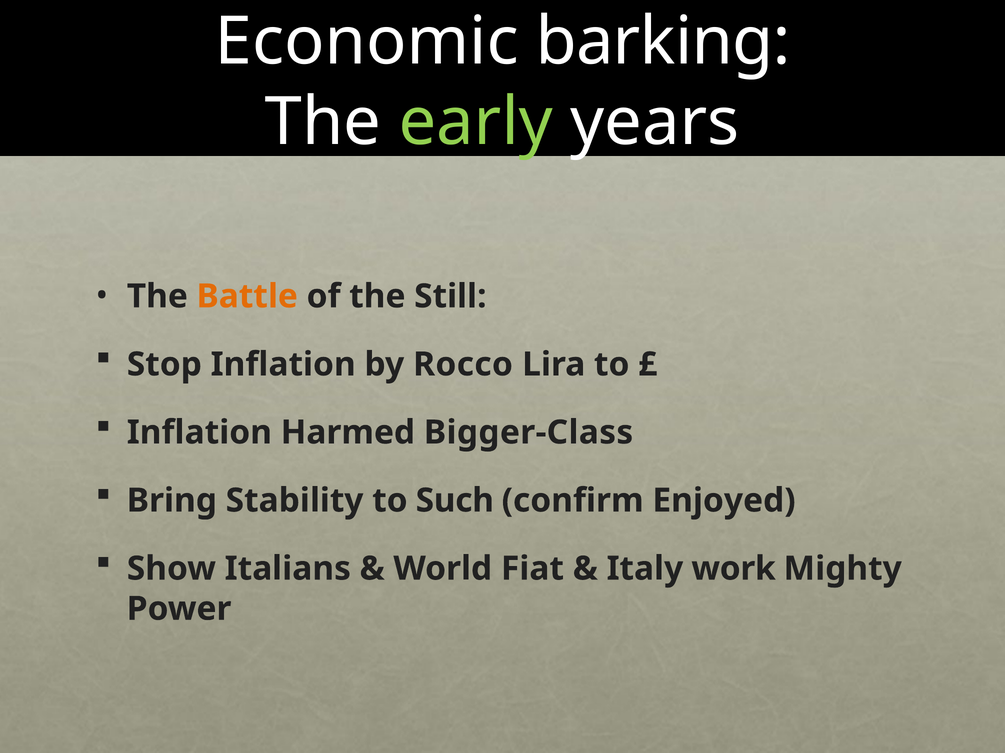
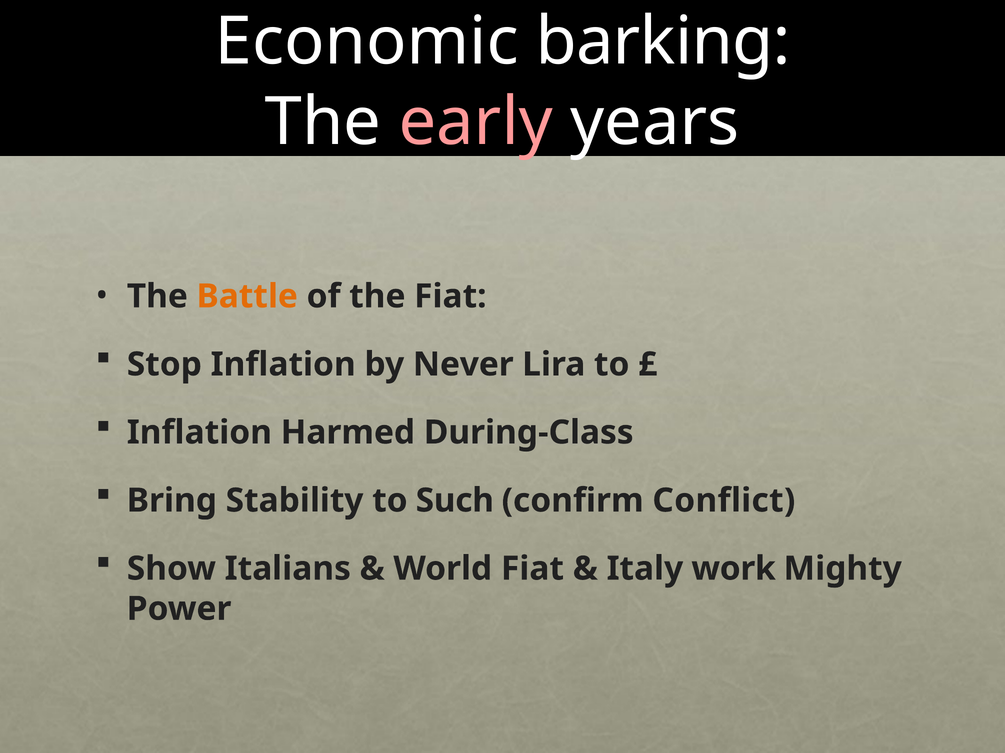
early colour: light green -> pink
the Still: Still -> Fiat
Rocco: Rocco -> Never
Bigger-Class: Bigger-Class -> During-Class
Enjoyed: Enjoyed -> Conflict
